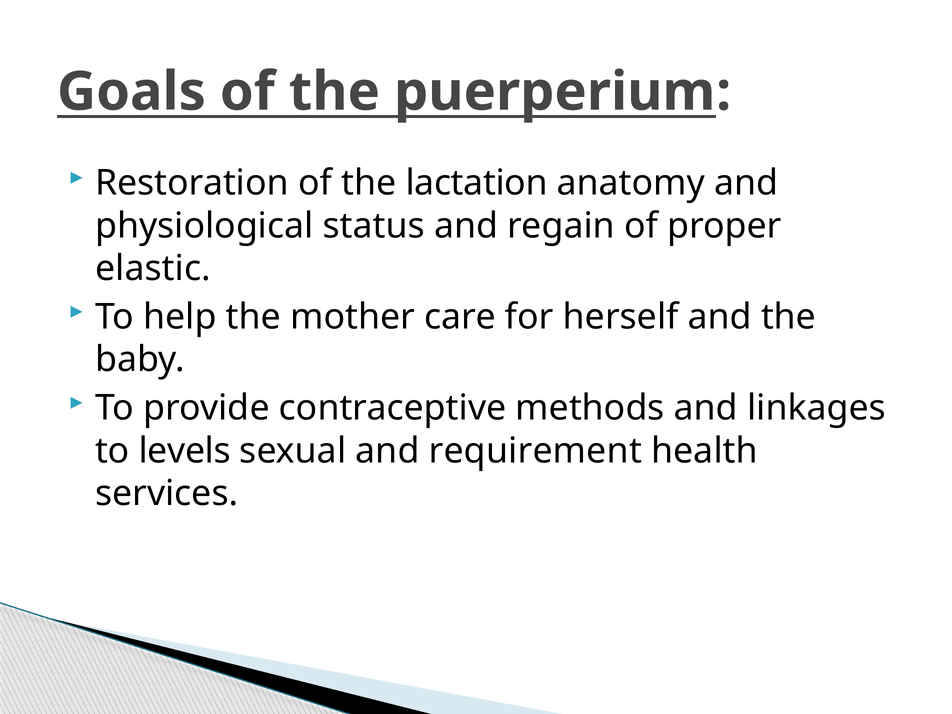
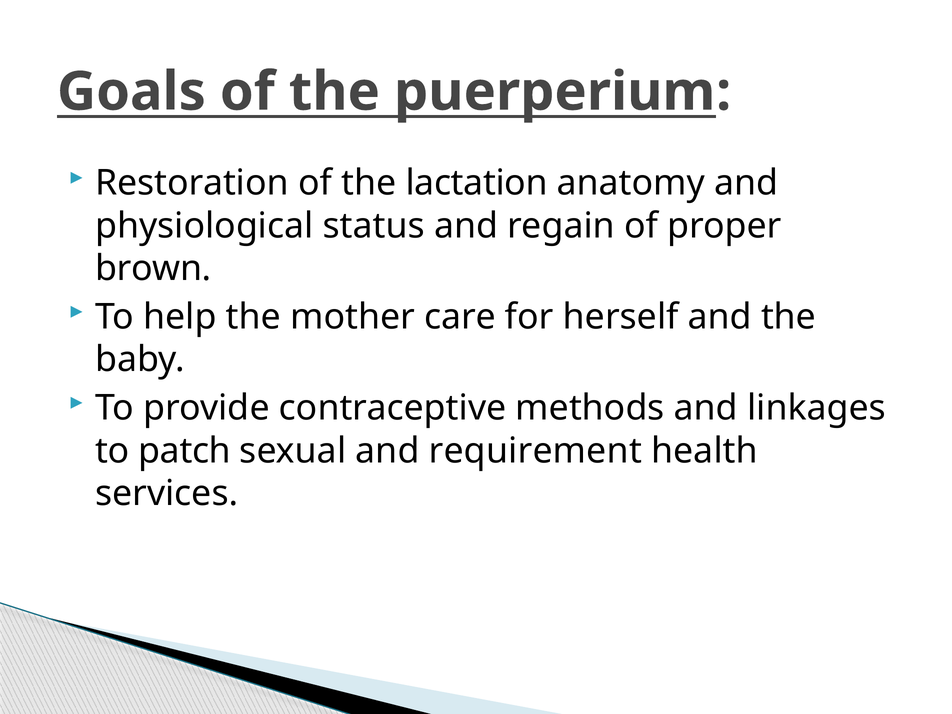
elastic: elastic -> brown
levels: levels -> patch
